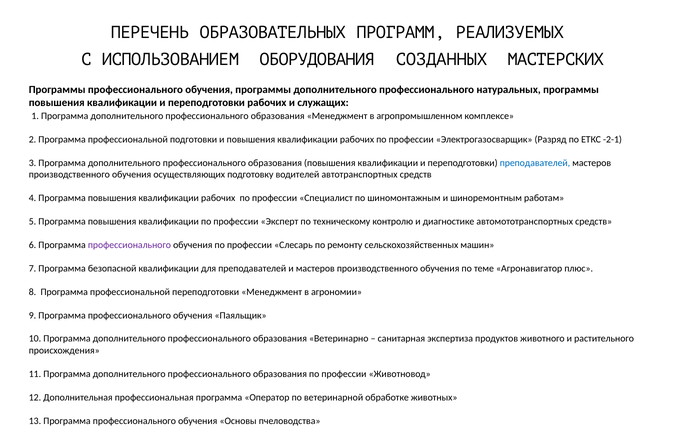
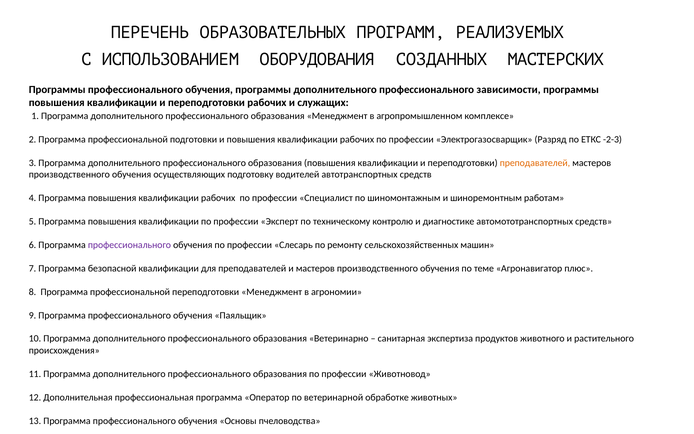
натуральных: натуральных -> зависимости
-2-1: -2-1 -> -2-3
преподавателей at (535, 163) colour: blue -> orange
